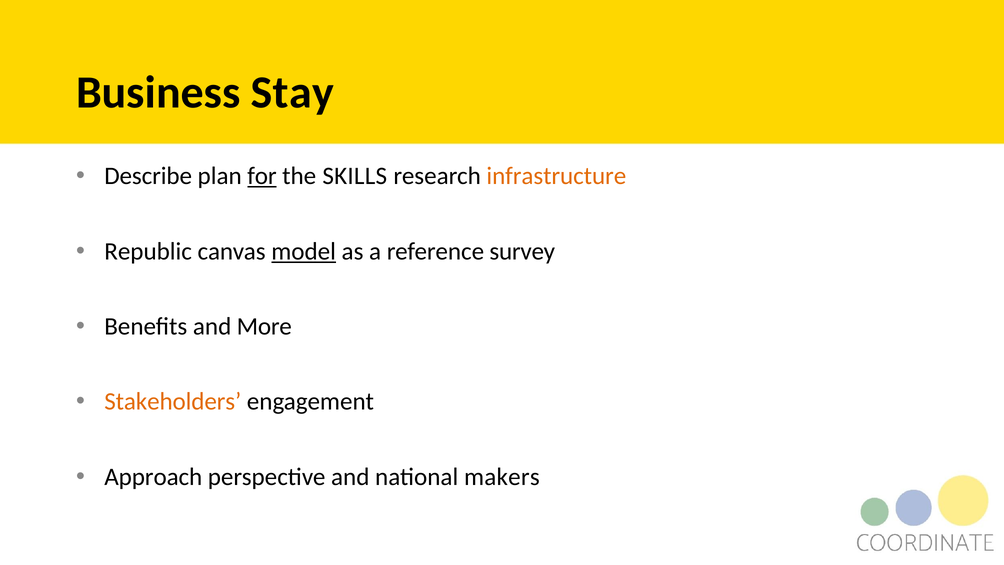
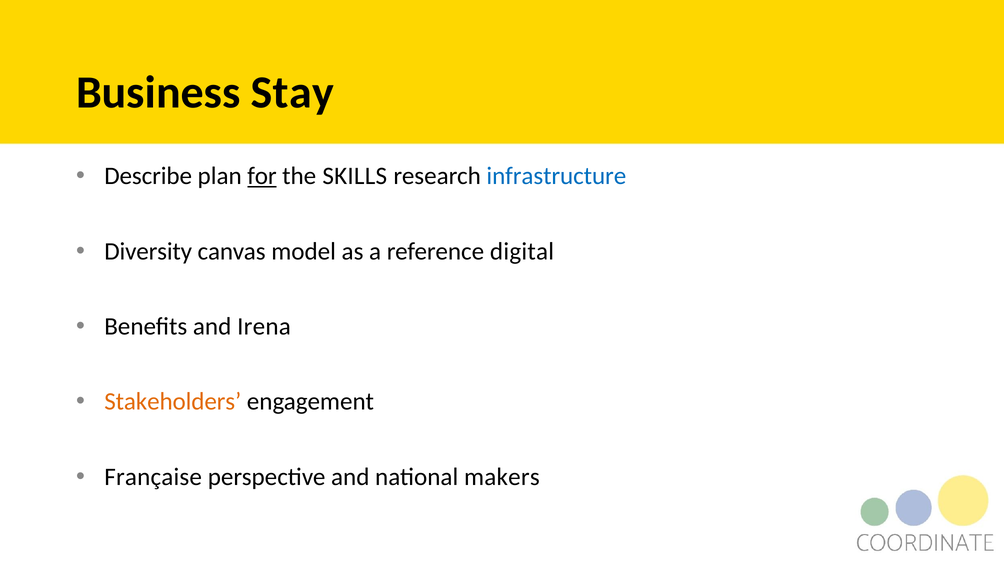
infrastructure colour: orange -> blue
Republic: Republic -> Diversity
model underline: present -> none
survey: survey -> digital
More: More -> Irena
Approach: Approach -> Française
